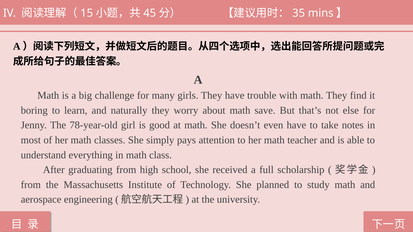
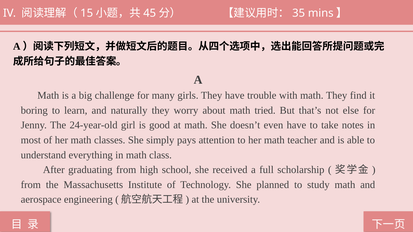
save: save -> tried
78-year-old: 78-year-old -> 24-year-old
